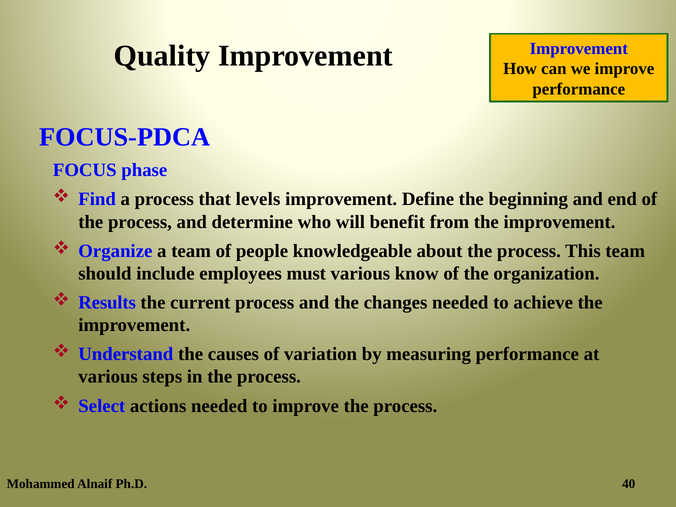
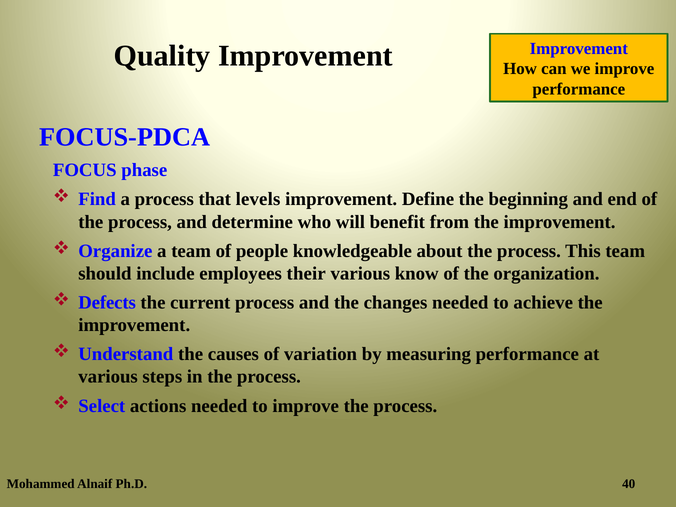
must: must -> their
Results: Results -> Defects
